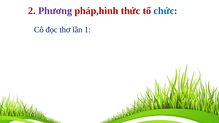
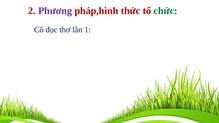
chức colour: blue -> green
